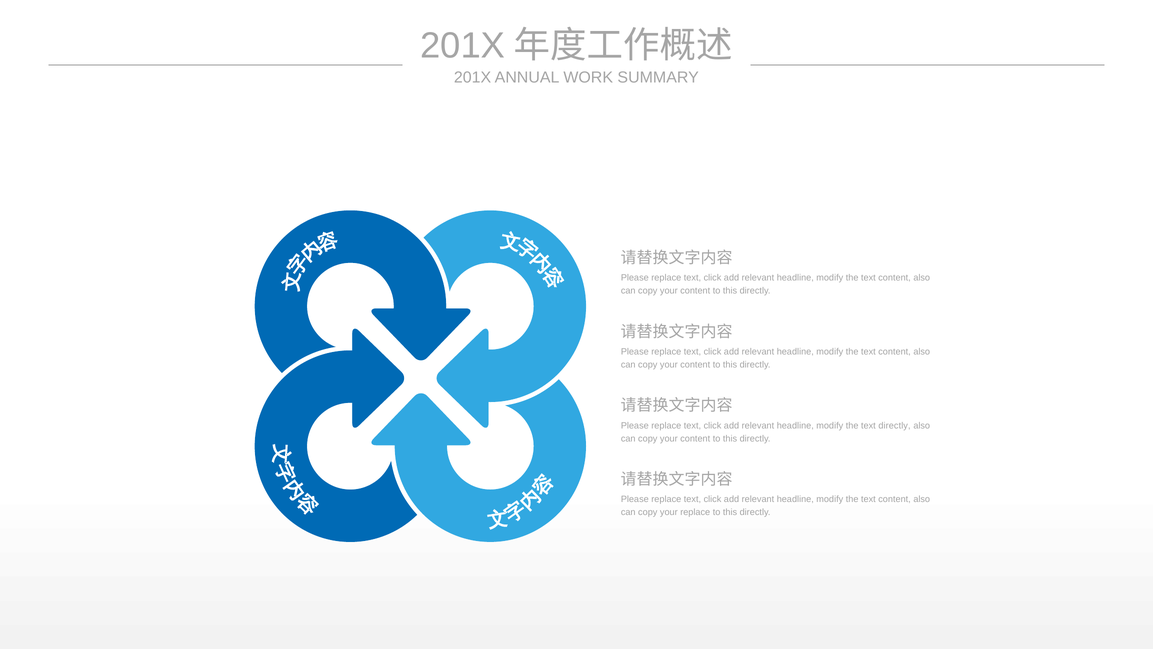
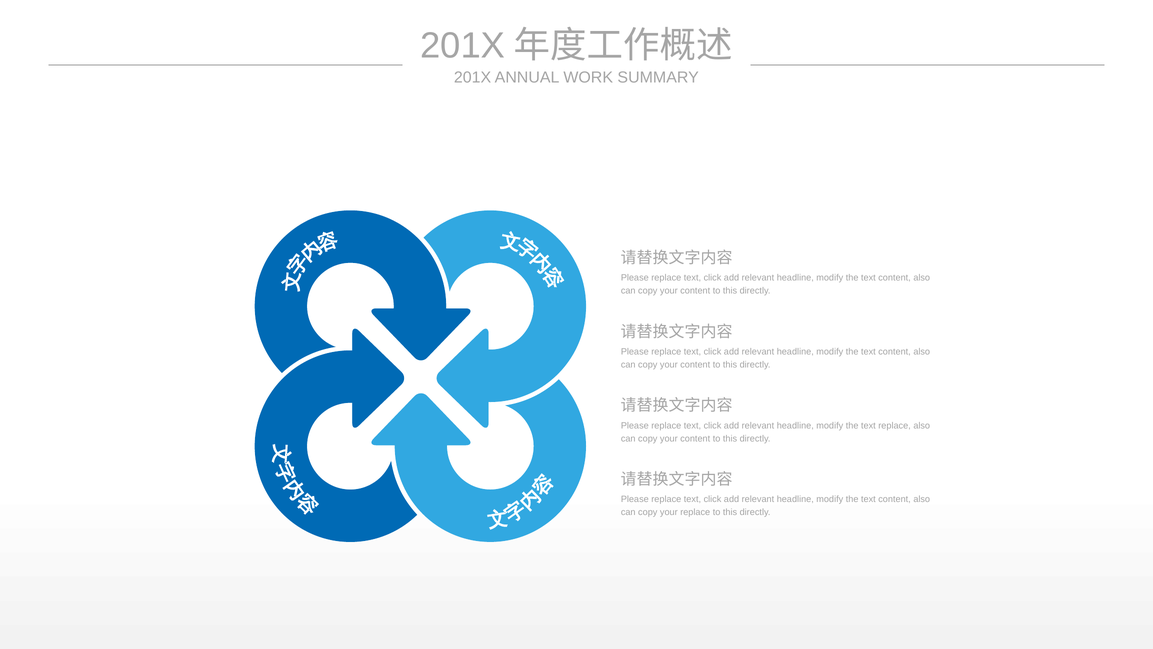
text directly: directly -> replace
